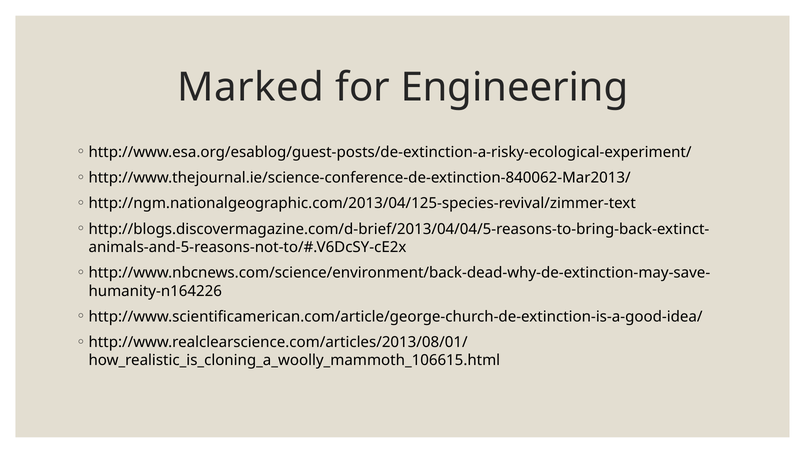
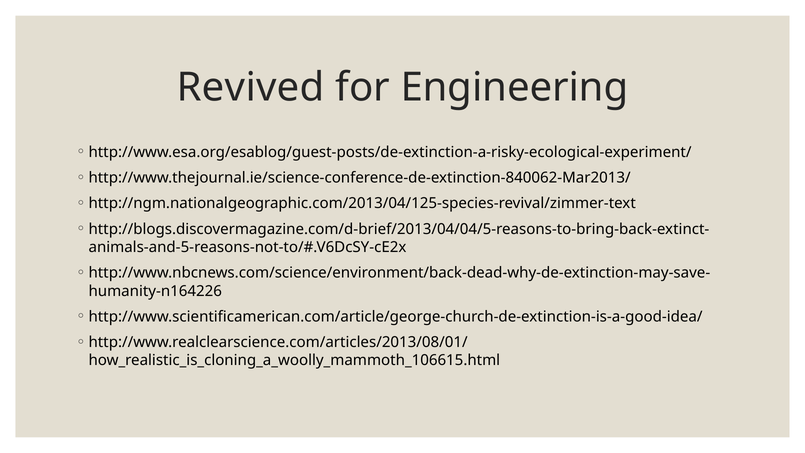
Marked: Marked -> Revived
